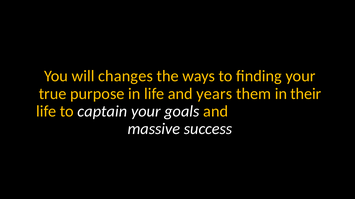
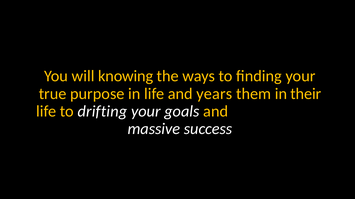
changes: changes -> knowing
captain: captain -> drifting
